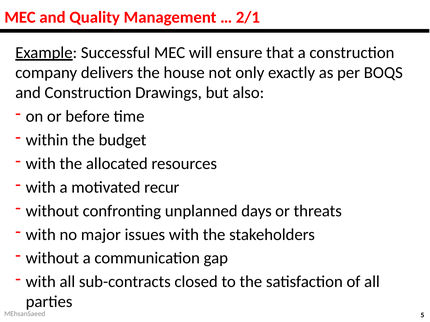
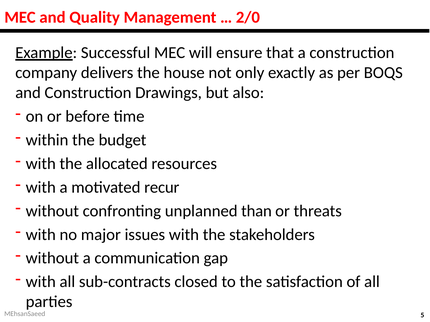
2/1: 2/1 -> 2/0
days: days -> than
